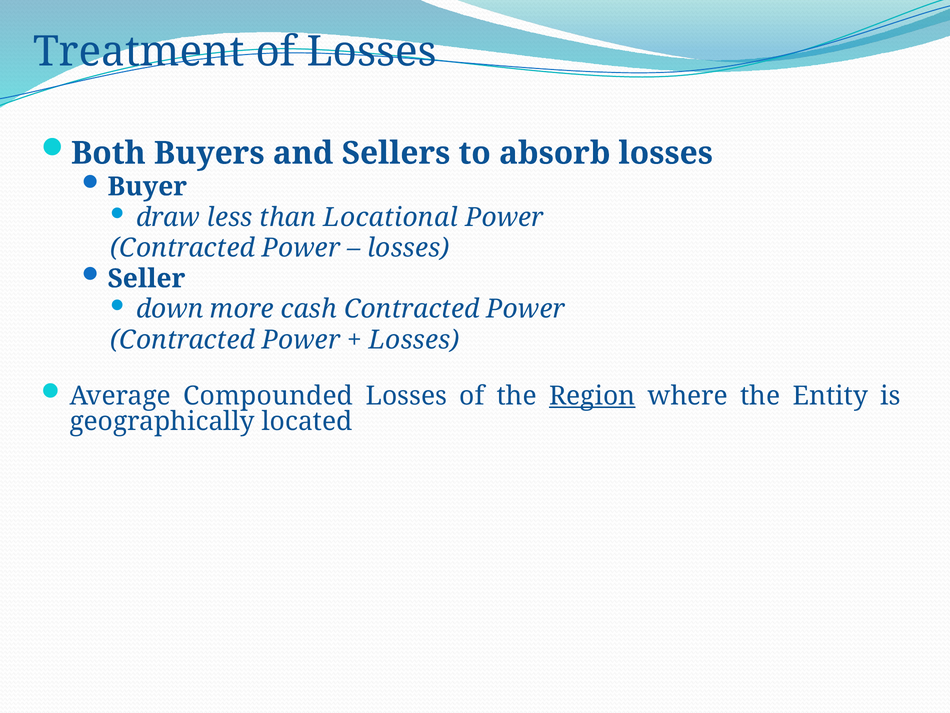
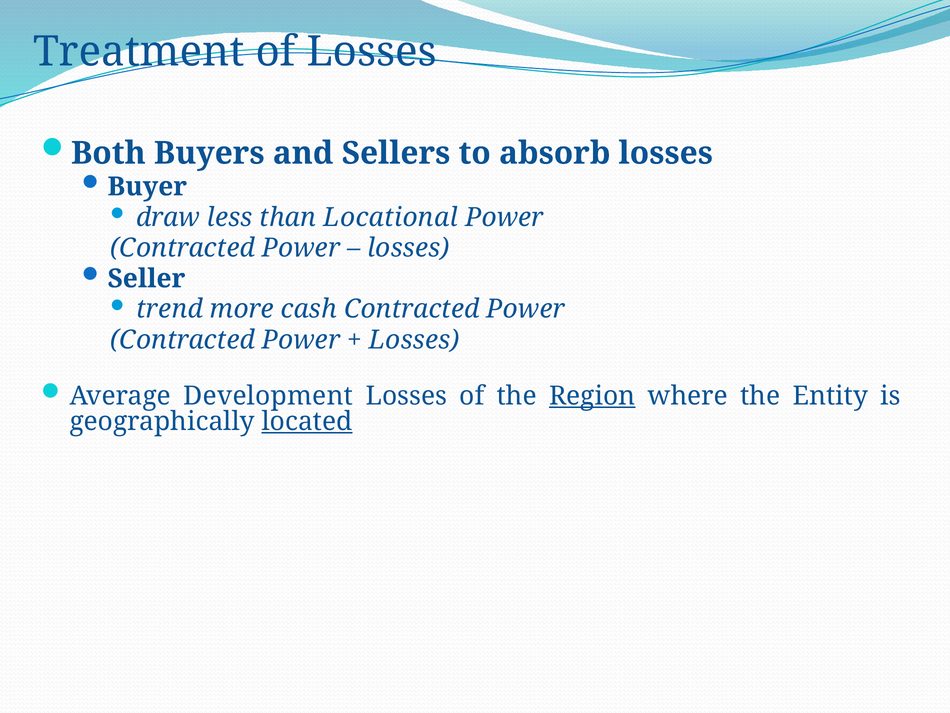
down: down -> trend
Compounded: Compounded -> Development
located underline: none -> present
